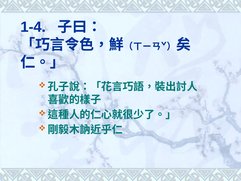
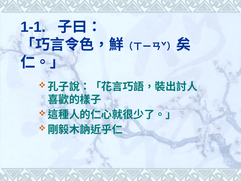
1-4: 1-4 -> 1-1
